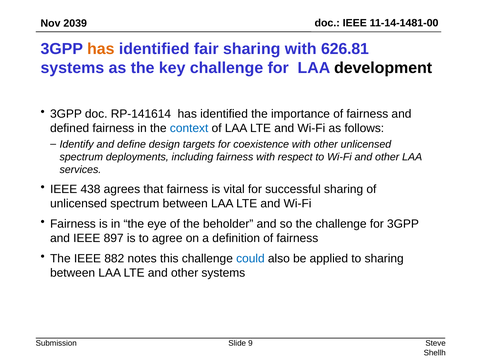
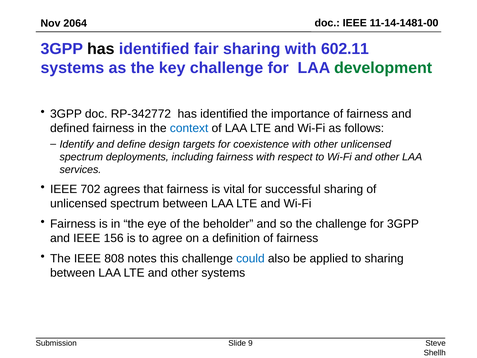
2039: 2039 -> 2064
has at (101, 49) colour: orange -> black
626.81: 626.81 -> 602.11
development colour: black -> green
RP-141614: RP-141614 -> RP-342772
438: 438 -> 702
897: 897 -> 156
882: 882 -> 808
